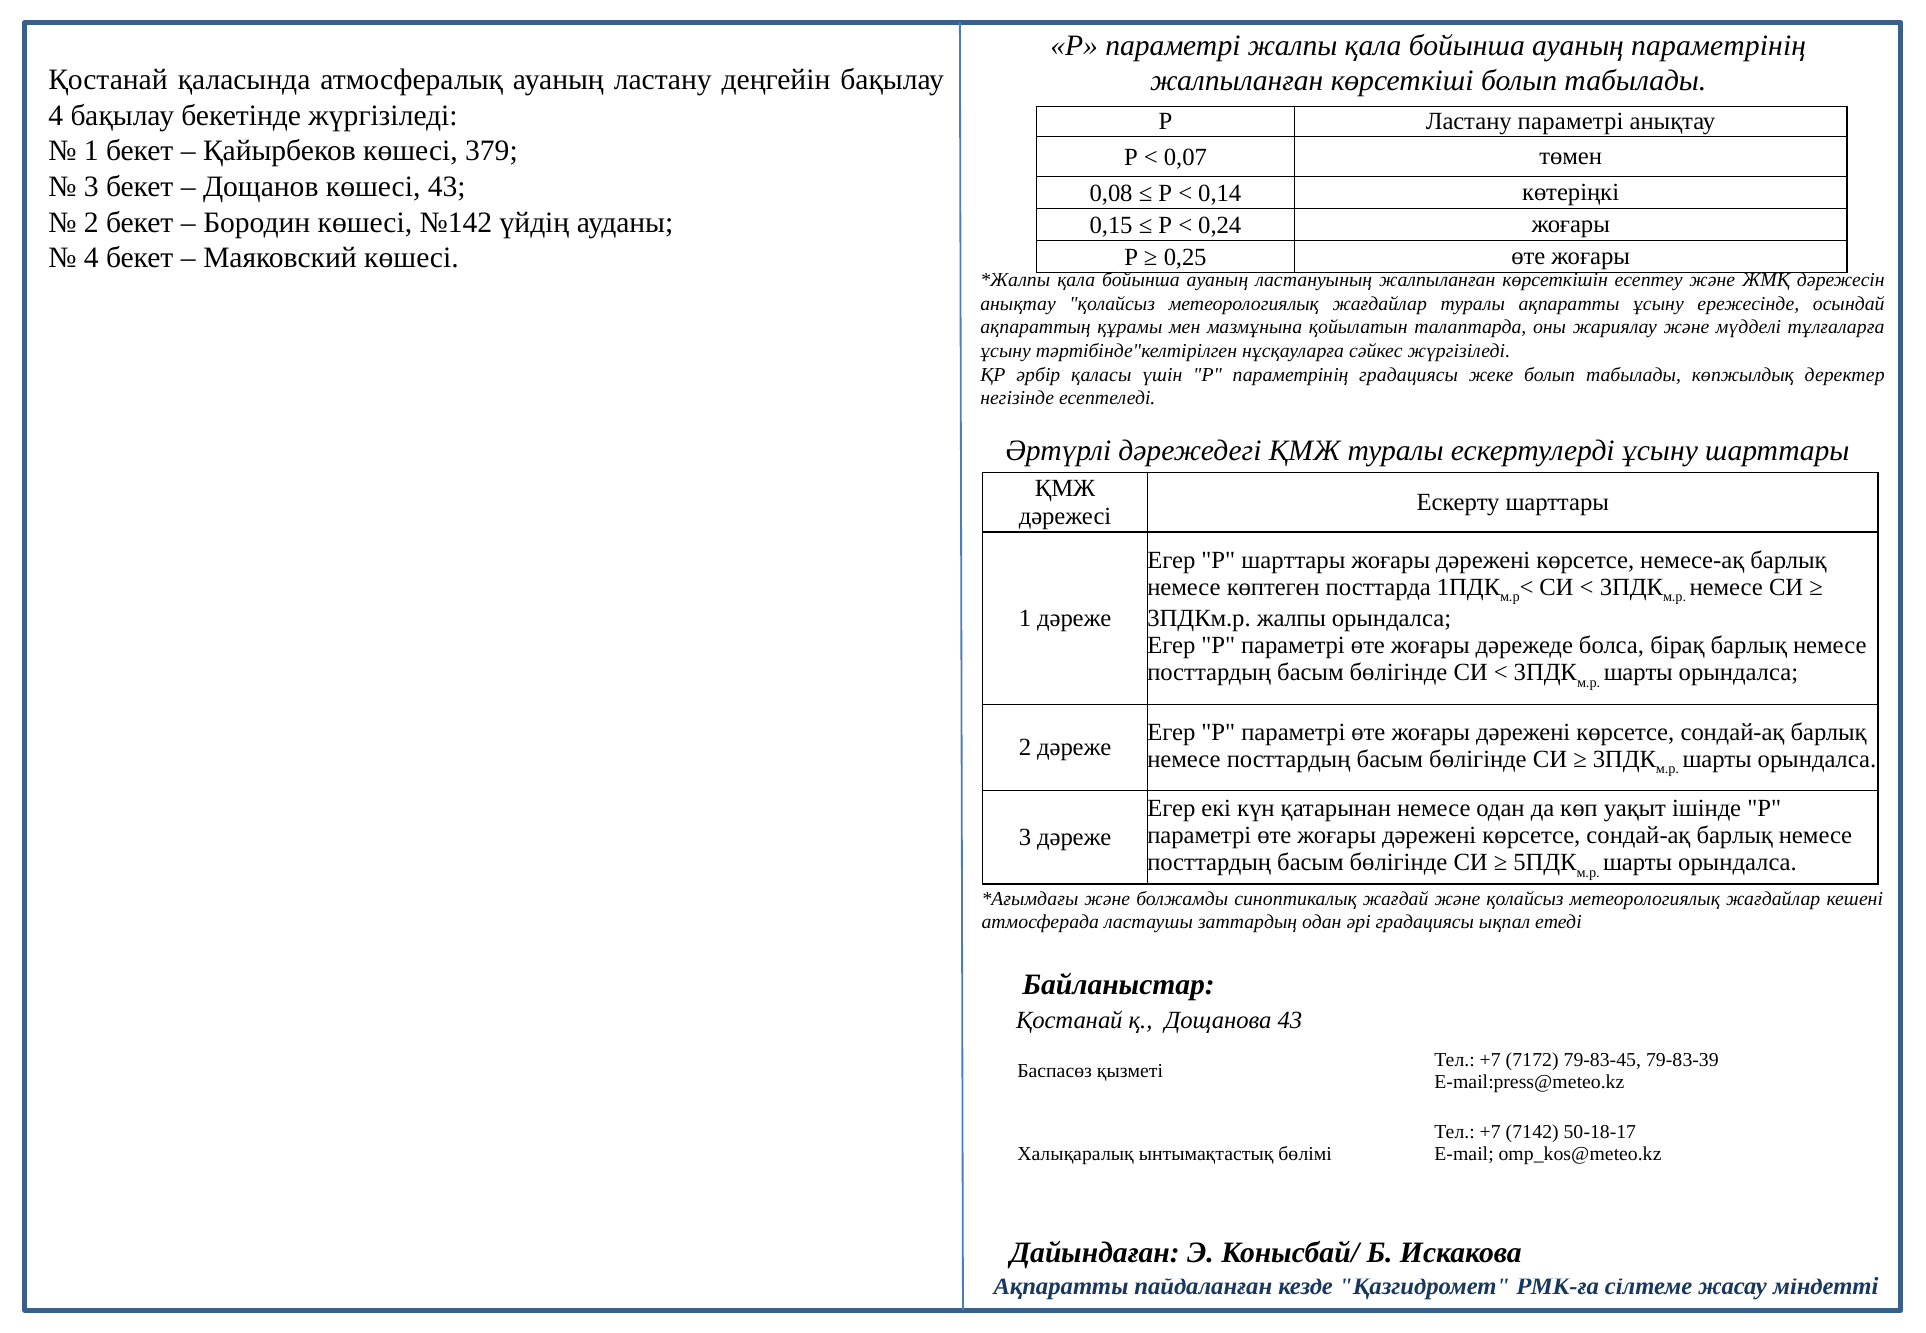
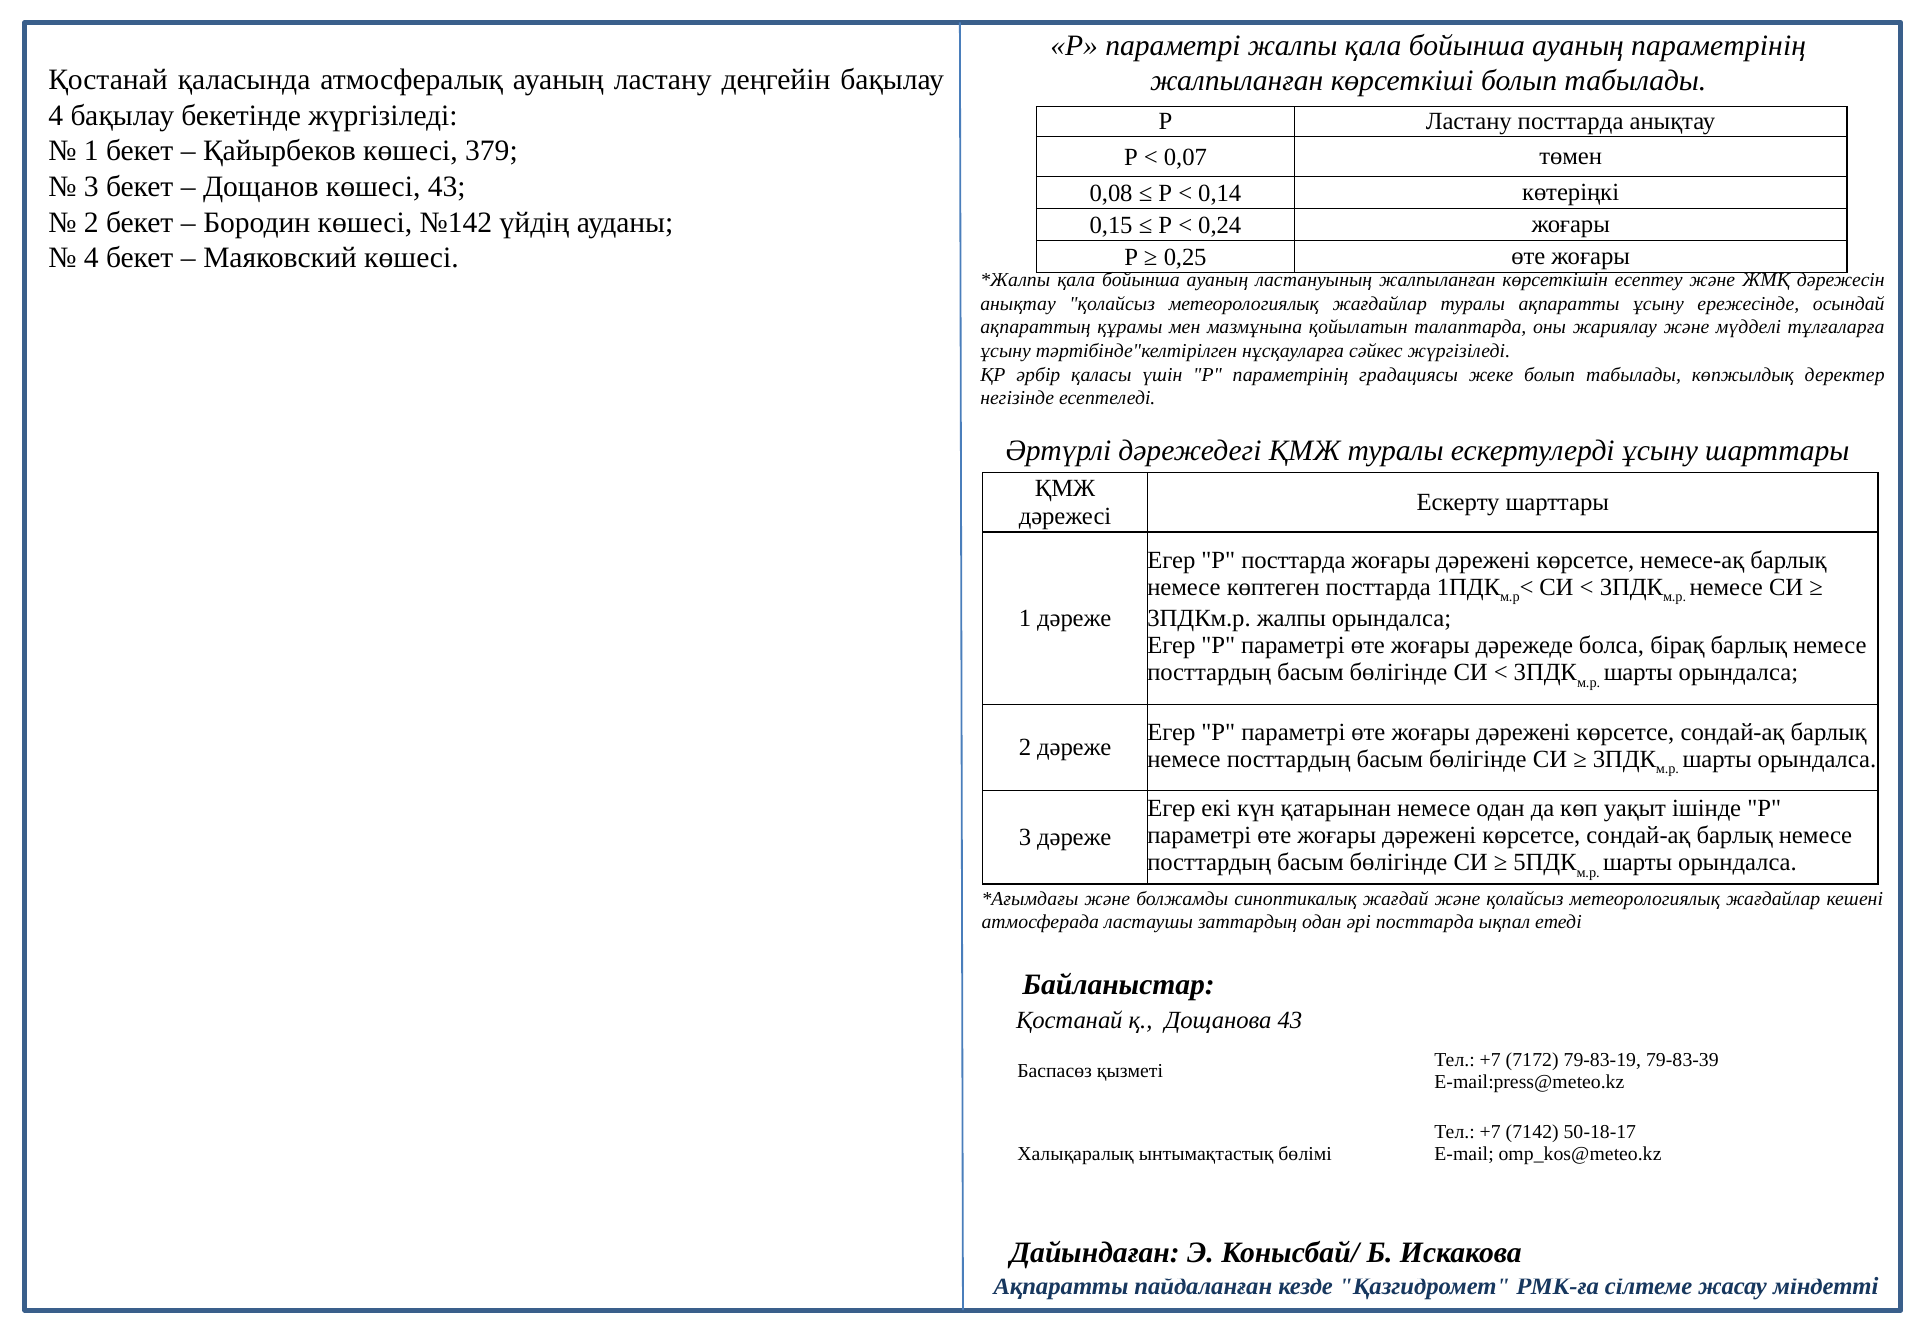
Ластану параметрі: параметрі -> посттарда
Р шарттары: шарттары -> посттарда
әрі градациясы: градациясы -> посттарда
79-83-45: 79-83-45 -> 79-83-19
